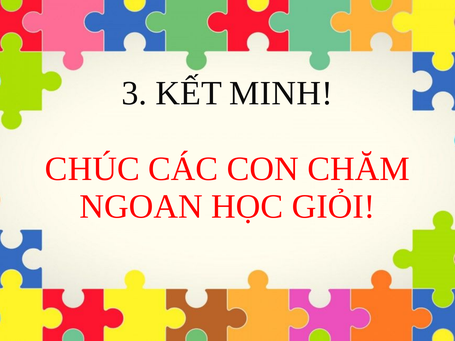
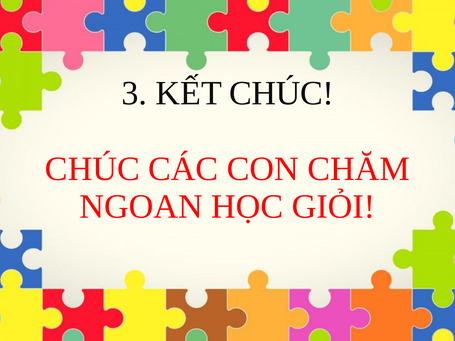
KẾT MINH: MINH -> CHÚC
